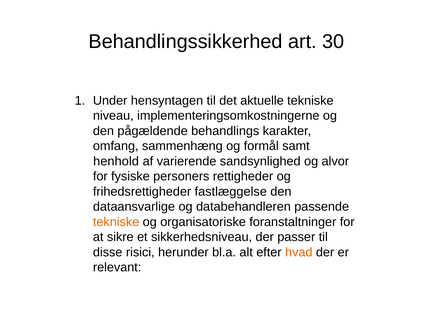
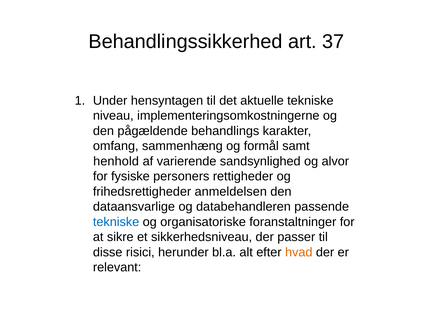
30: 30 -> 37
fastlæggelse: fastlæggelse -> anmeldelsen
tekniske at (116, 222) colour: orange -> blue
